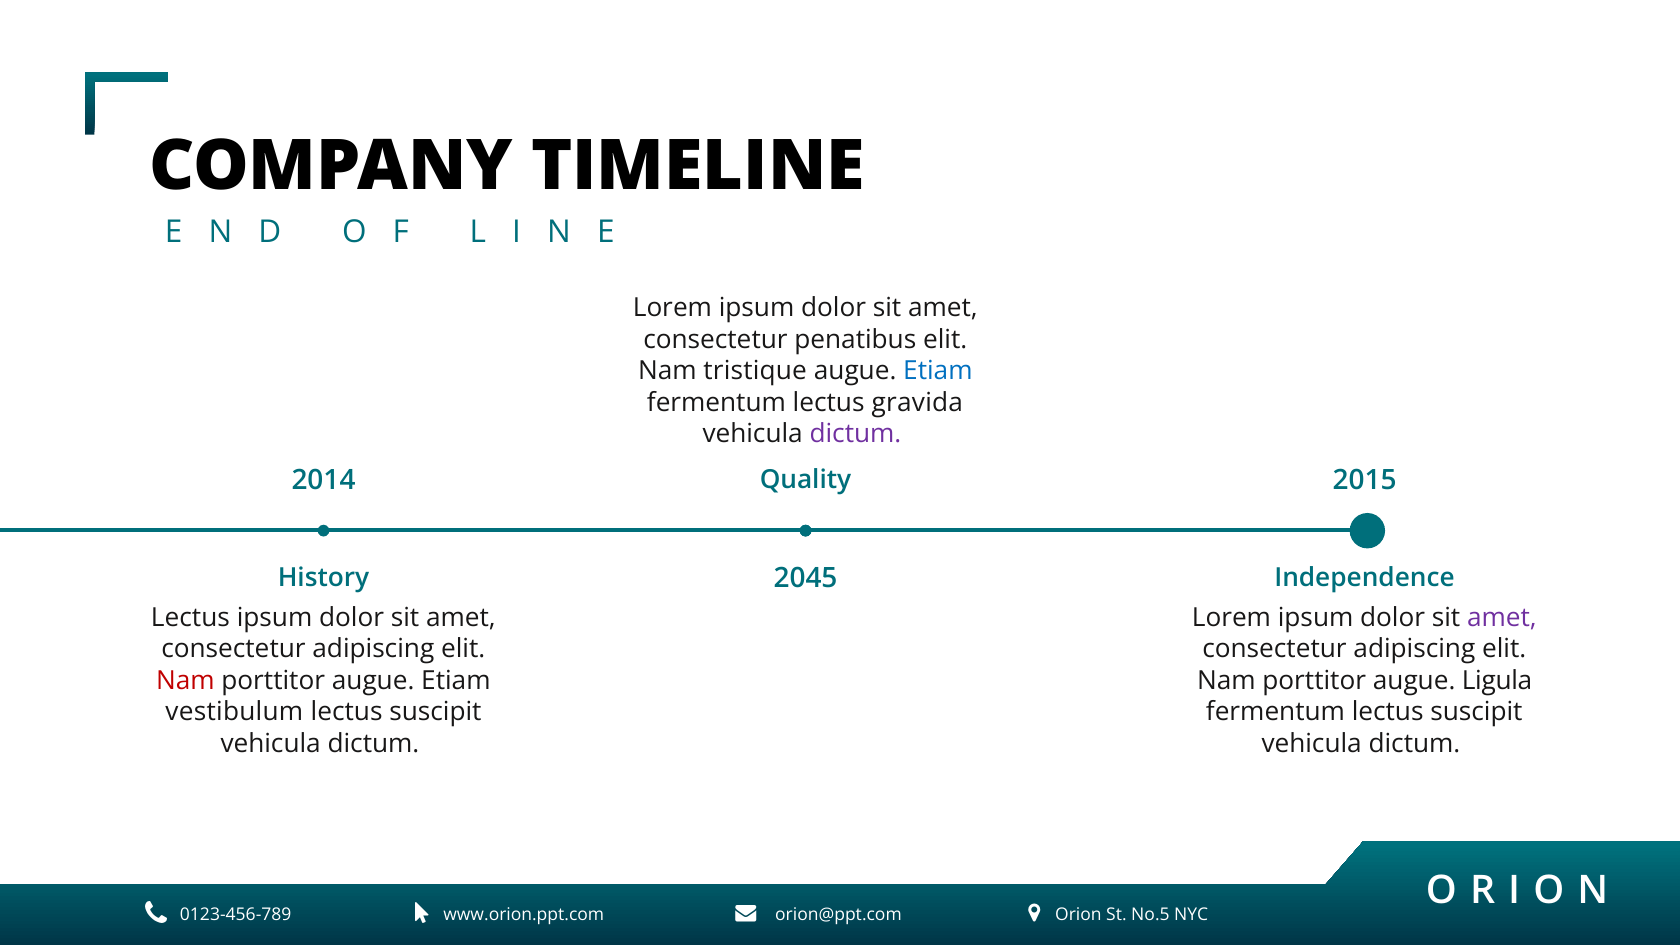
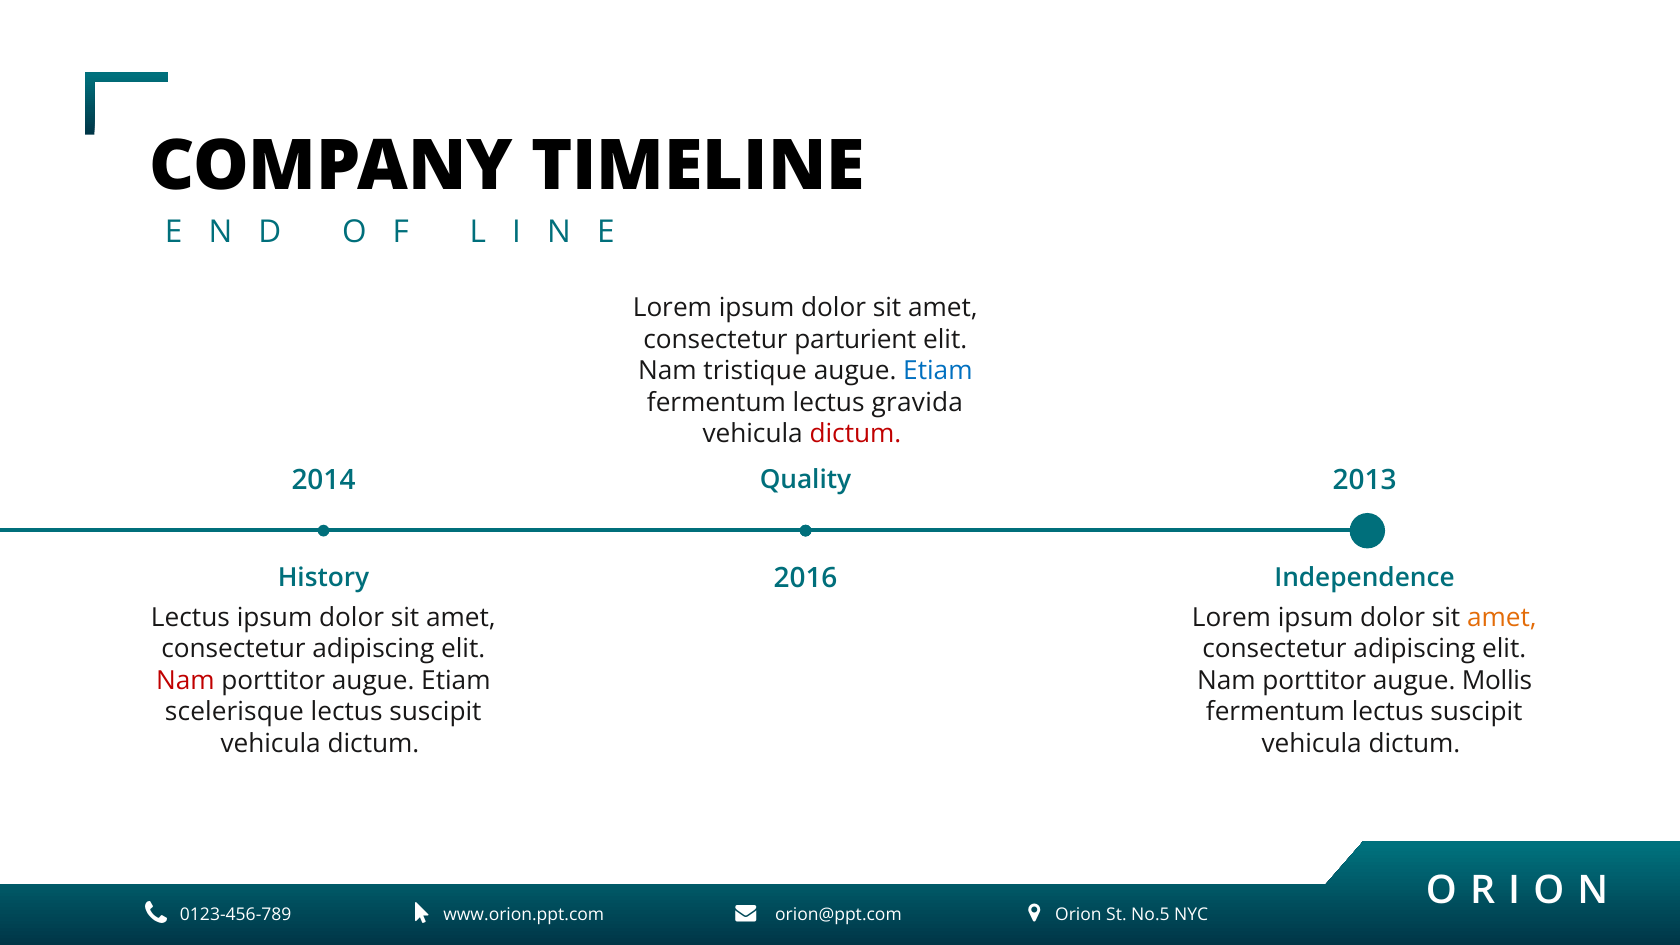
penatibus: penatibus -> parturient
dictum at (855, 434) colour: purple -> red
2015: 2015 -> 2013
2045: 2045 -> 2016
amet at (1502, 617) colour: purple -> orange
Ligula: Ligula -> Mollis
vestibulum: vestibulum -> scelerisque
